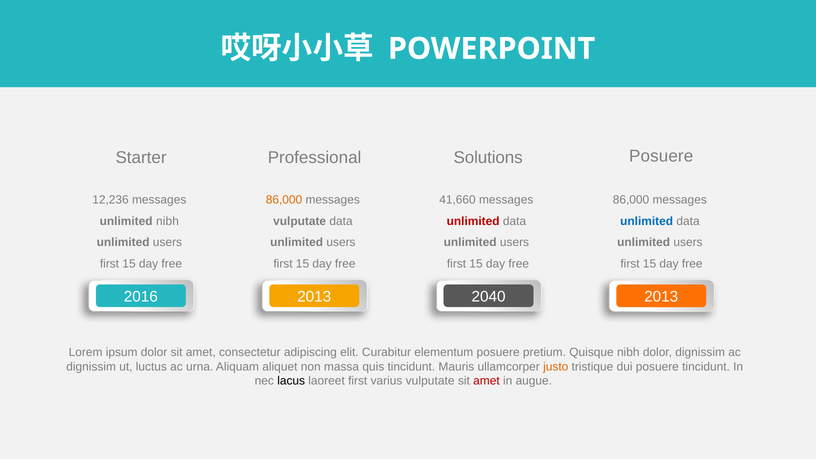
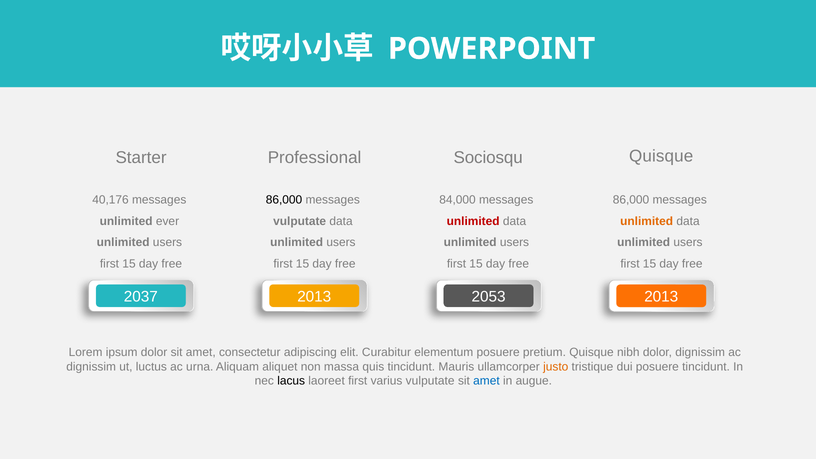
Posuere at (661, 156): Posuere -> Quisque
Solutions: Solutions -> Sociosqu
12,236: 12,236 -> 40,176
86,000 at (284, 200) colour: orange -> black
41,660: 41,660 -> 84,000
unlimited nibh: nibh -> ever
unlimited at (647, 221) colour: blue -> orange
2016: 2016 -> 2037
2040: 2040 -> 2053
amet at (486, 381) colour: red -> blue
